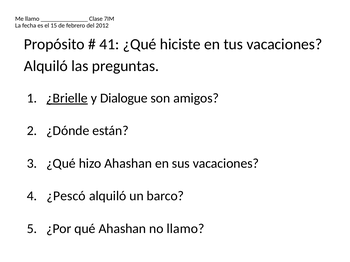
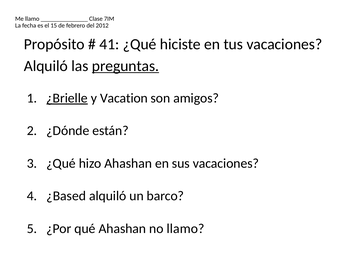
preguntas underline: none -> present
Dialogue: Dialogue -> Vacation
¿Pescó: ¿Pescó -> ¿Based
